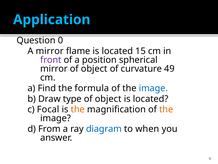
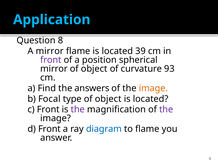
0: 0 -> 8
15: 15 -> 39
49: 49 -> 93
formula: formula -> answers
image at (153, 88) colour: blue -> orange
Draw: Draw -> Focal
c Focal: Focal -> Front
the at (78, 109) colour: orange -> purple
the at (166, 109) colour: orange -> purple
d From: From -> Front
to when: when -> flame
